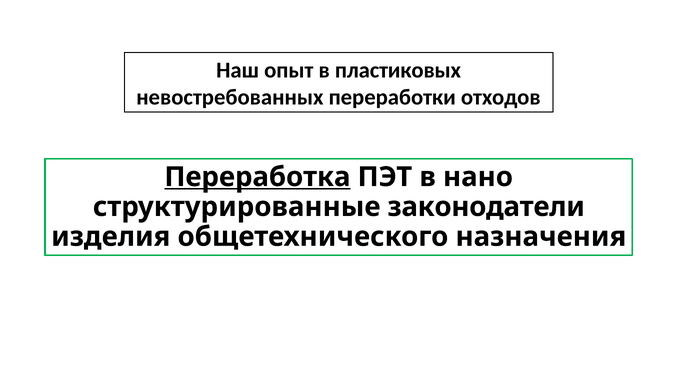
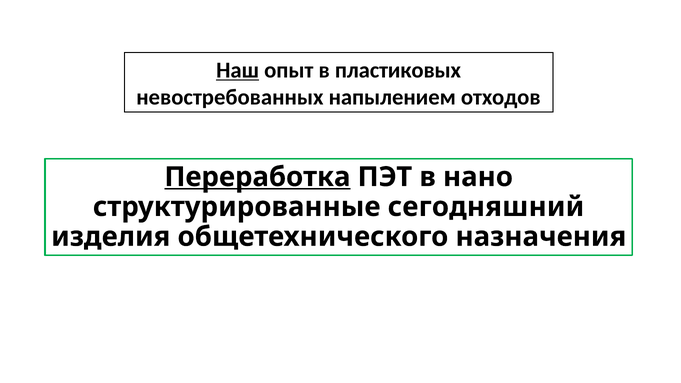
Наш underline: none -> present
переработки: переработки -> напылением
законодатели: законодатели -> сегодняшний
